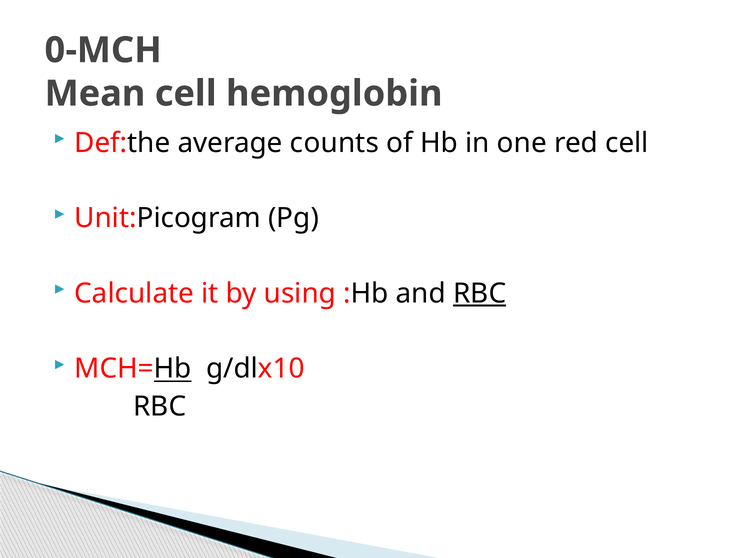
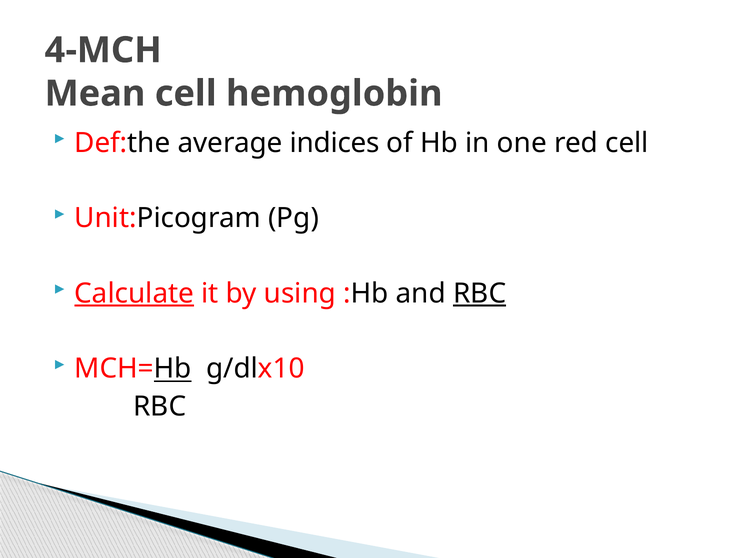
0-MCH: 0-MCH -> 4-MCH
counts: counts -> indices
Calculate underline: none -> present
